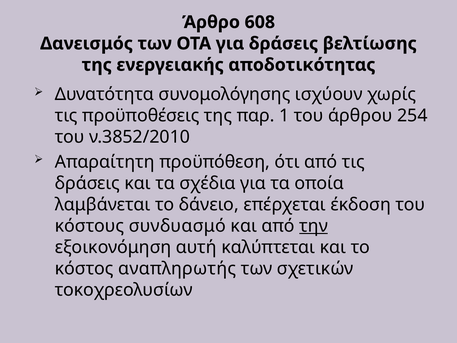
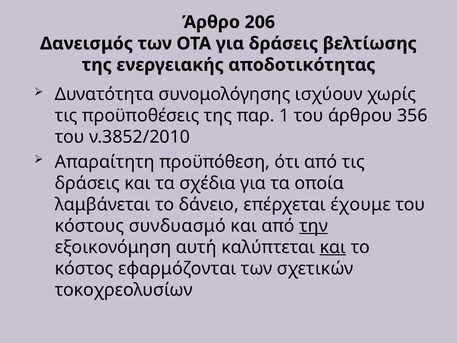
608: 608 -> 206
254: 254 -> 356
έκδοση: έκδοση -> έχουμε
και at (333, 247) underline: none -> present
αναπληρωτής: αναπληρωτής -> εφαρμόζονται
